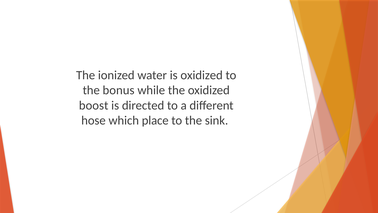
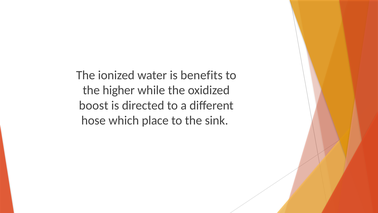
is oxidized: oxidized -> benefits
bonus: bonus -> higher
